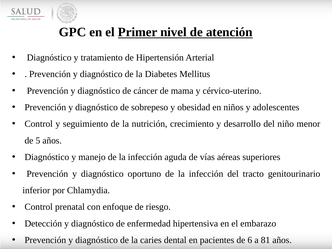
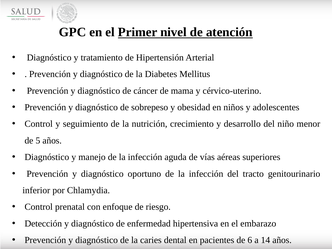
81: 81 -> 14
